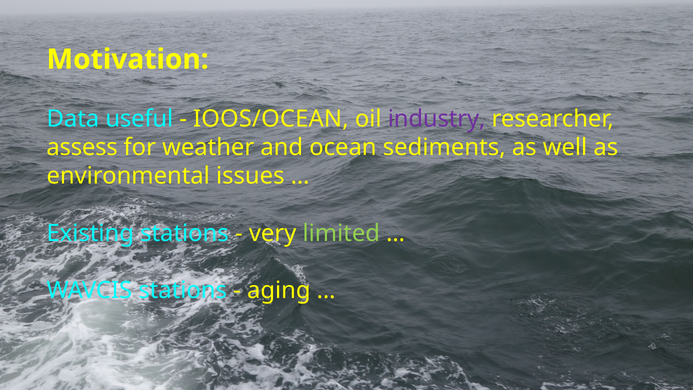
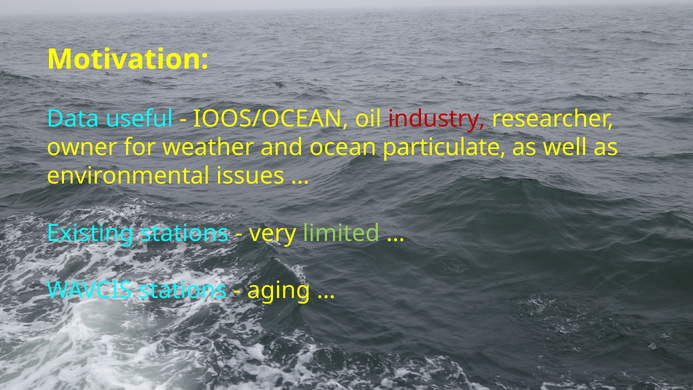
industry colour: purple -> red
assess: assess -> owner
sediments: sediments -> particulate
